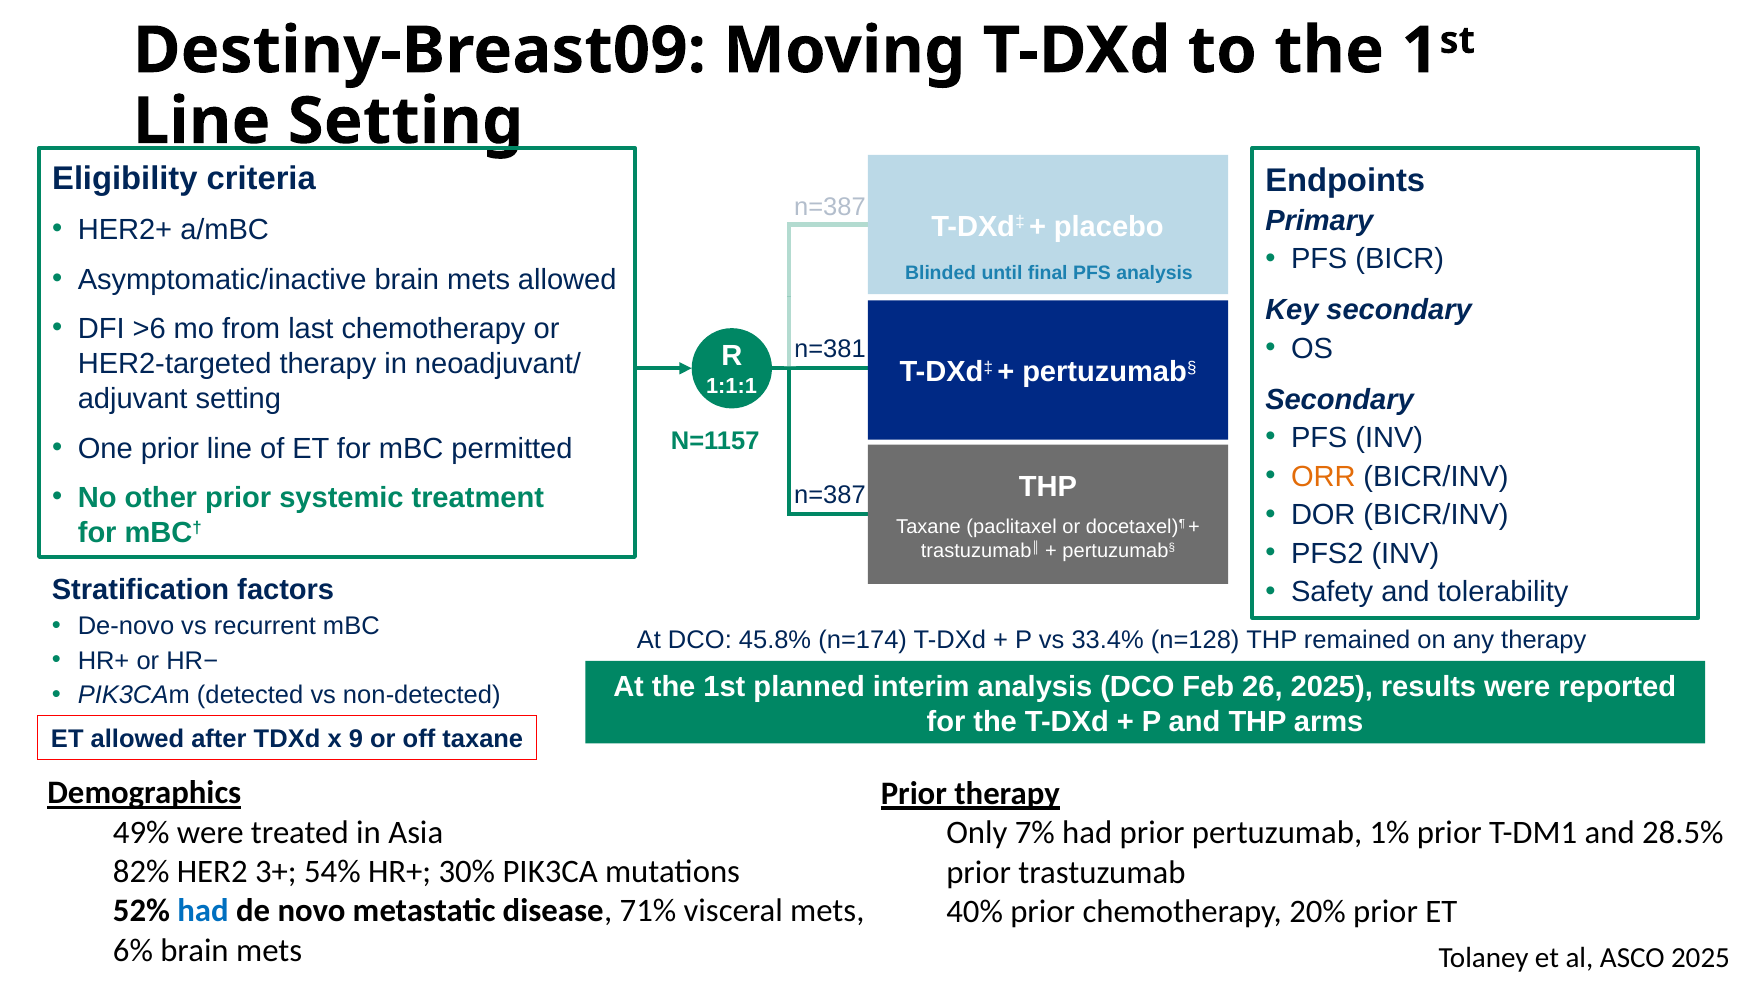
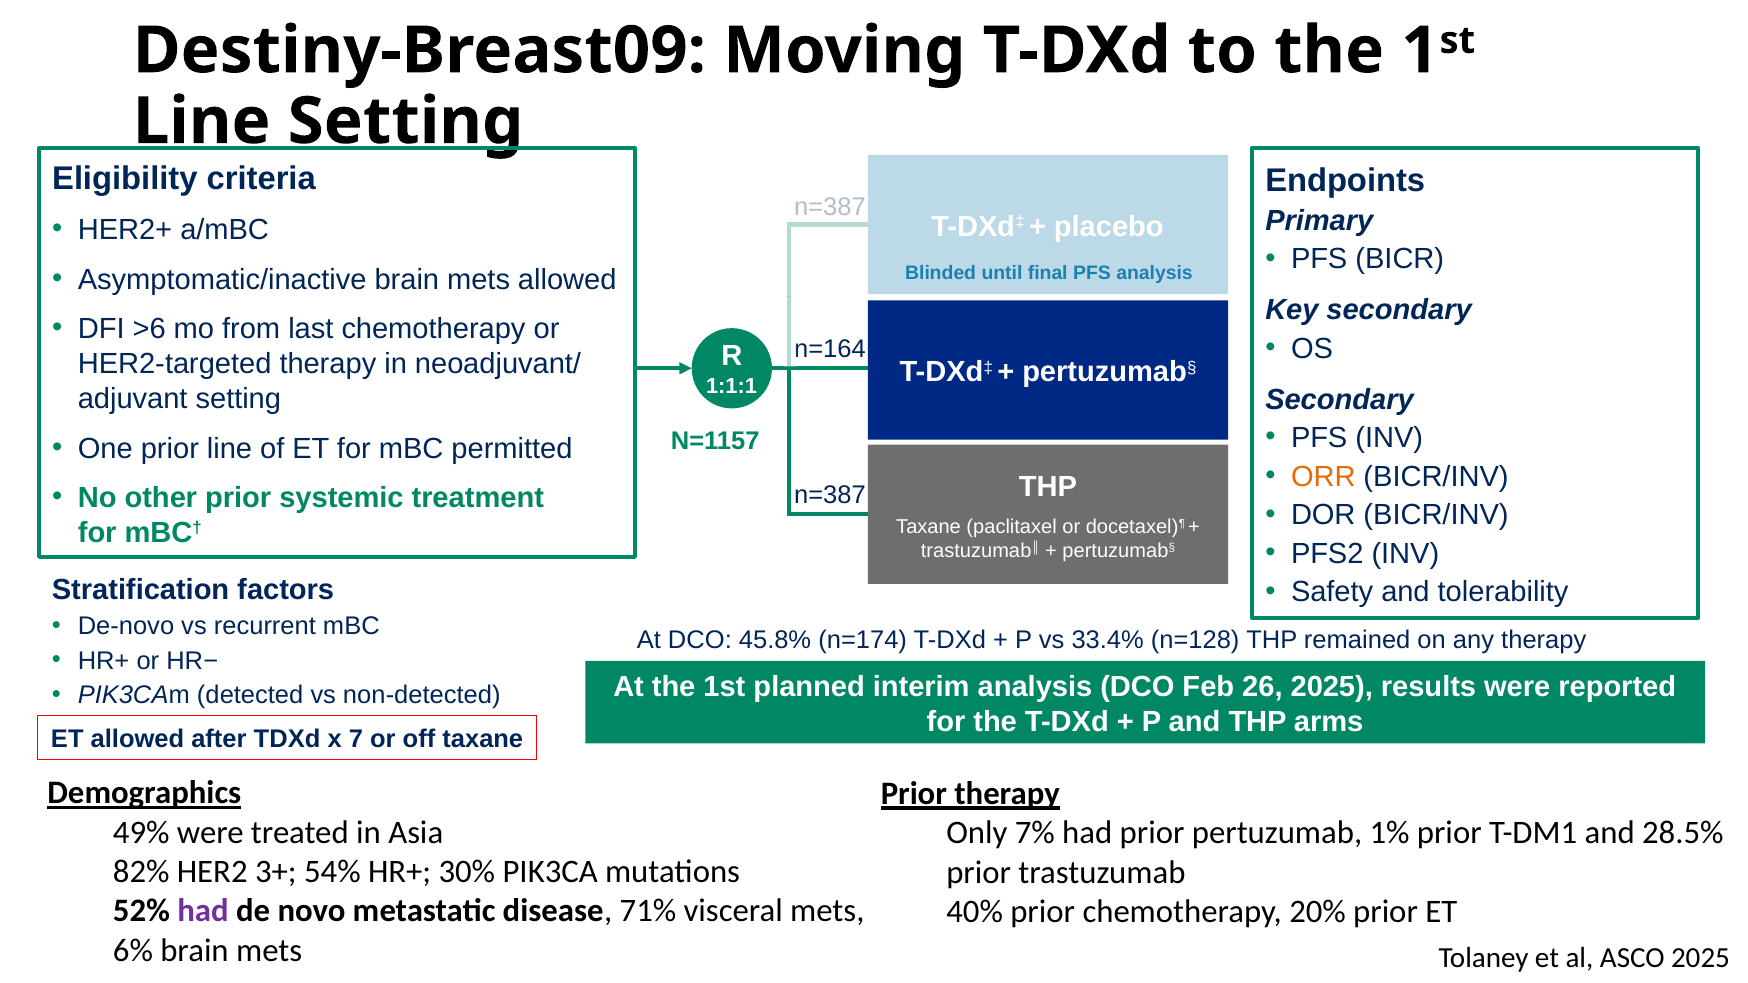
n=381: n=381 -> n=164
9: 9 -> 7
had at (203, 911) colour: blue -> purple
